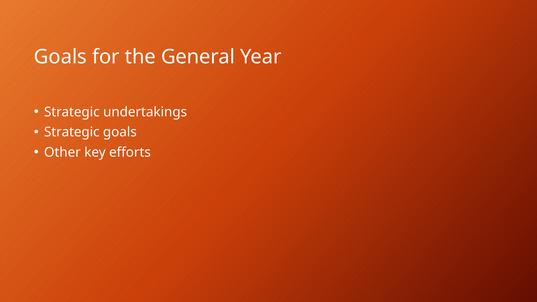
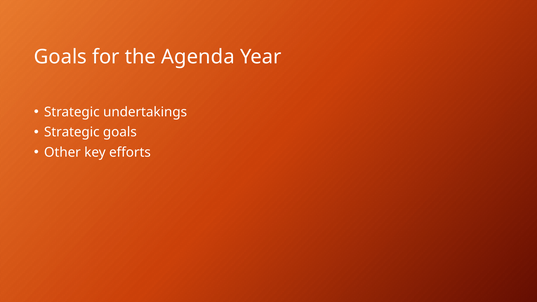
General: General -> Agenda
